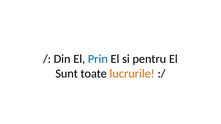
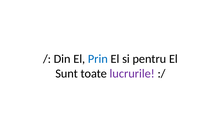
lucrurile colour: orange -> purple
